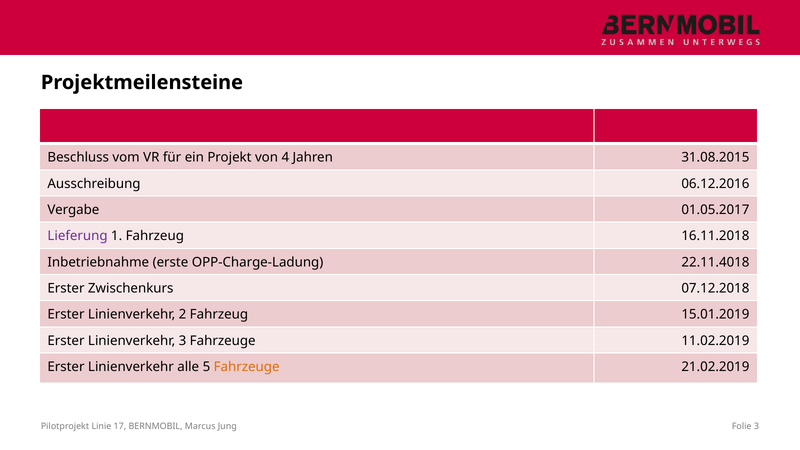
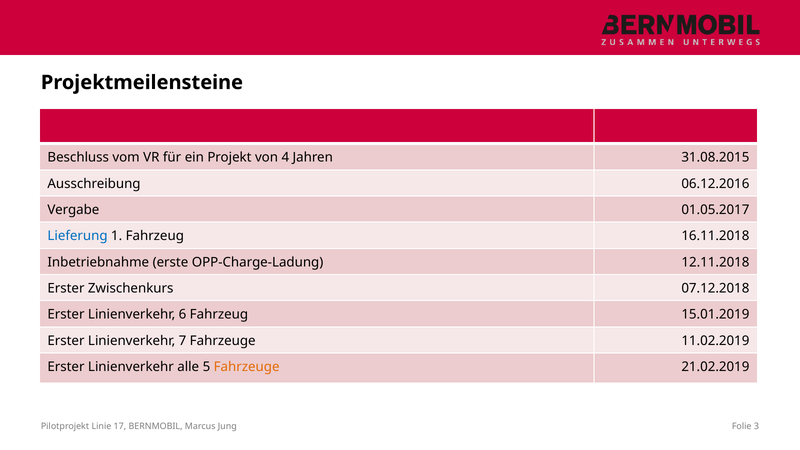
Lieferung colour: purple -> blue
22.11.4018: 22.11.4018 -> 12.11.2018
2: 2 -> 6
Linienverkehr 3: 3 -> 7
